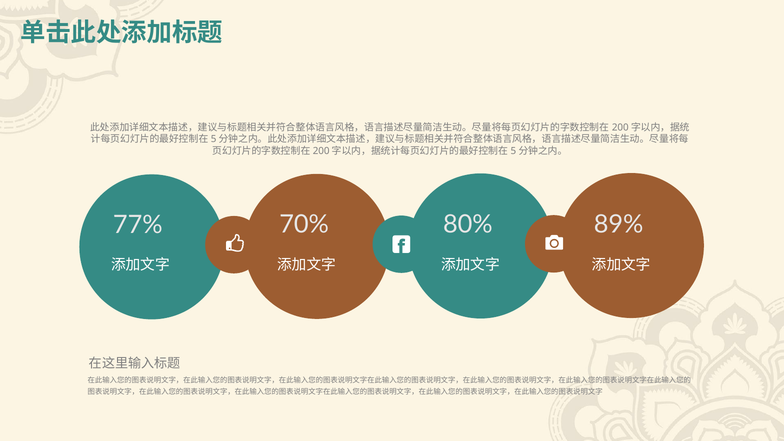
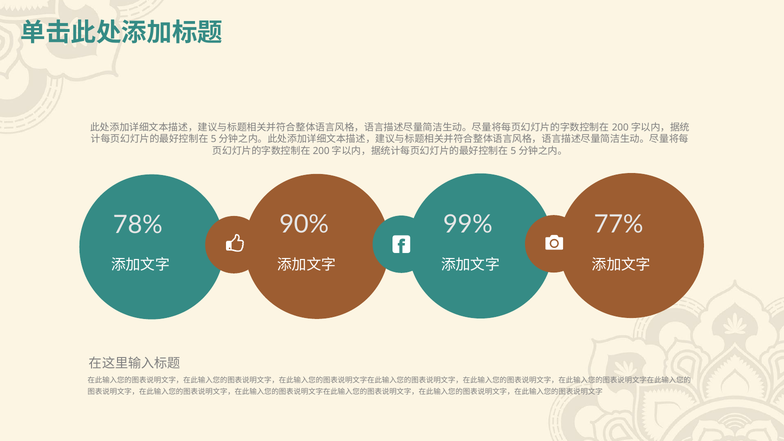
70%: 70% -> 90%
80%: 80% -> 99%
89%: 89% -> 77%
77%: 77% -> 78%
